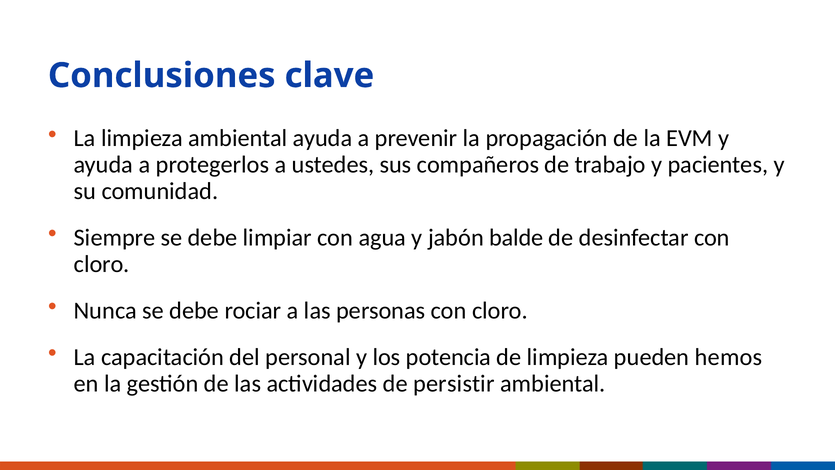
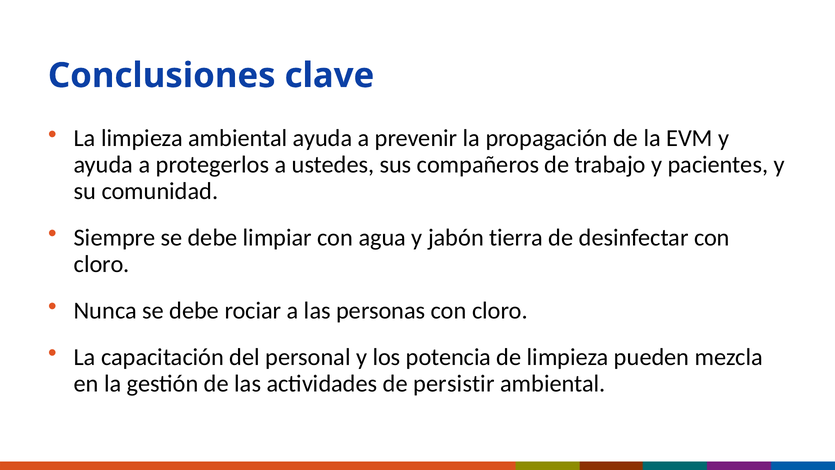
balde: balde -> tierra
hemos: hemos -> mezcla
